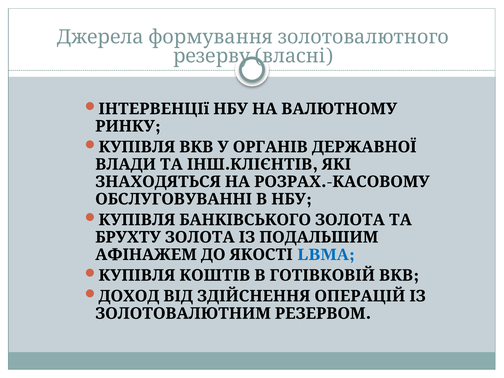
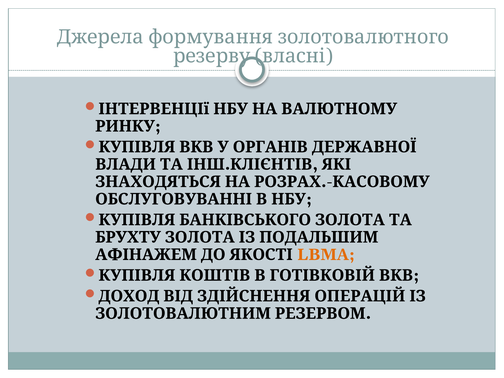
LBMA colour: blue -> orange
